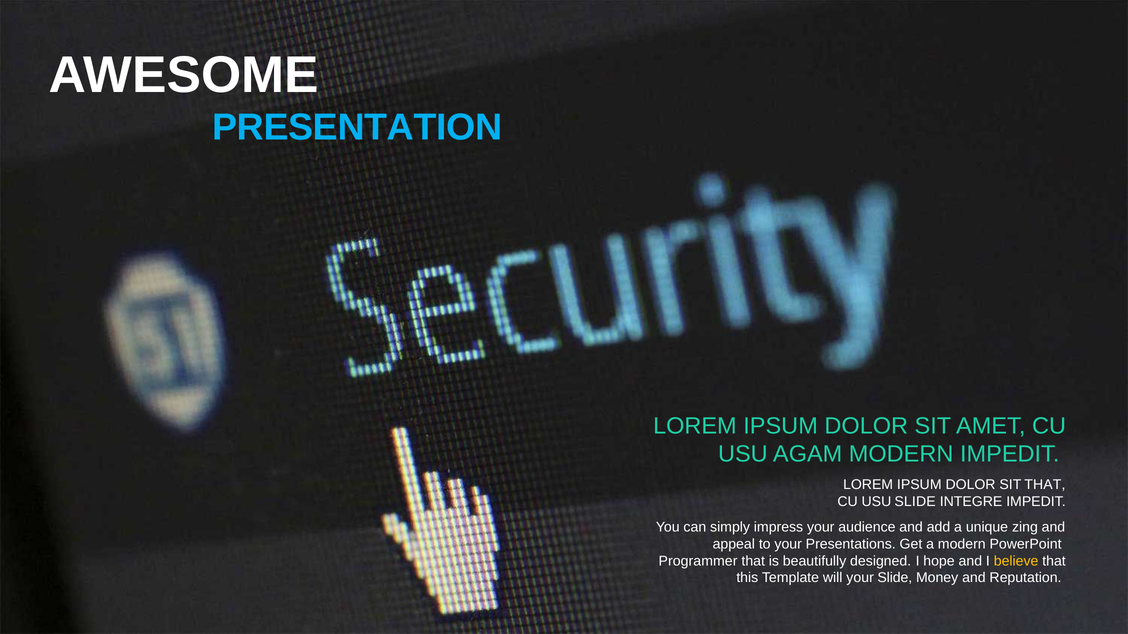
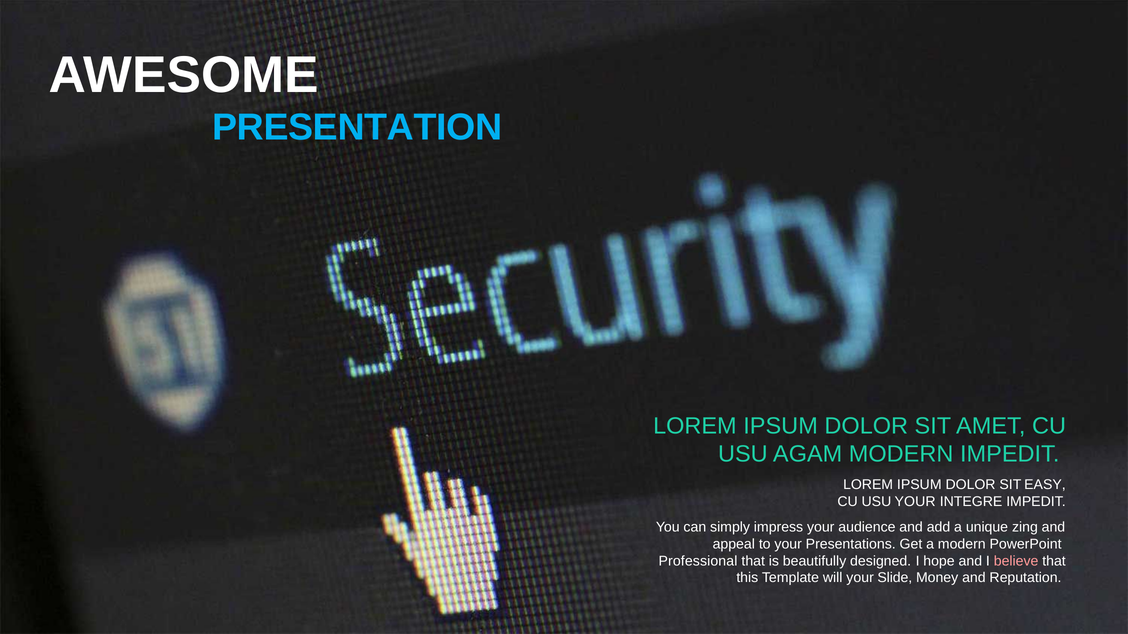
SIT THAT: THAT -> EASY
USU SLIDE: SLIDE -> YOUR
Programmer: Programmer -> Professional
believe colour: yellow -> pink
